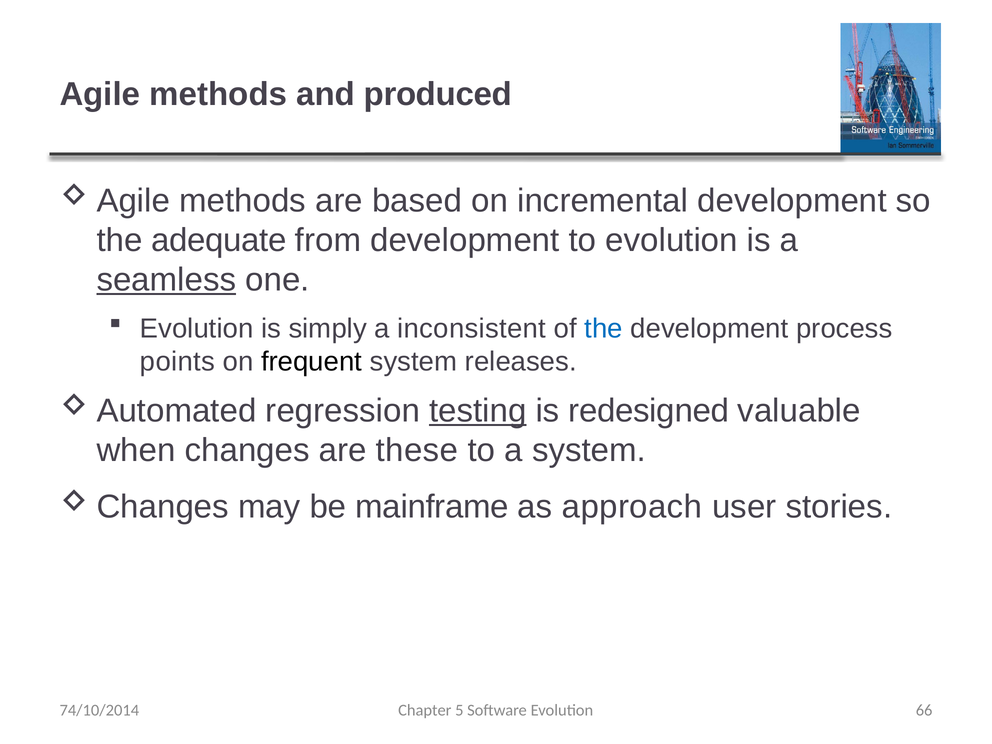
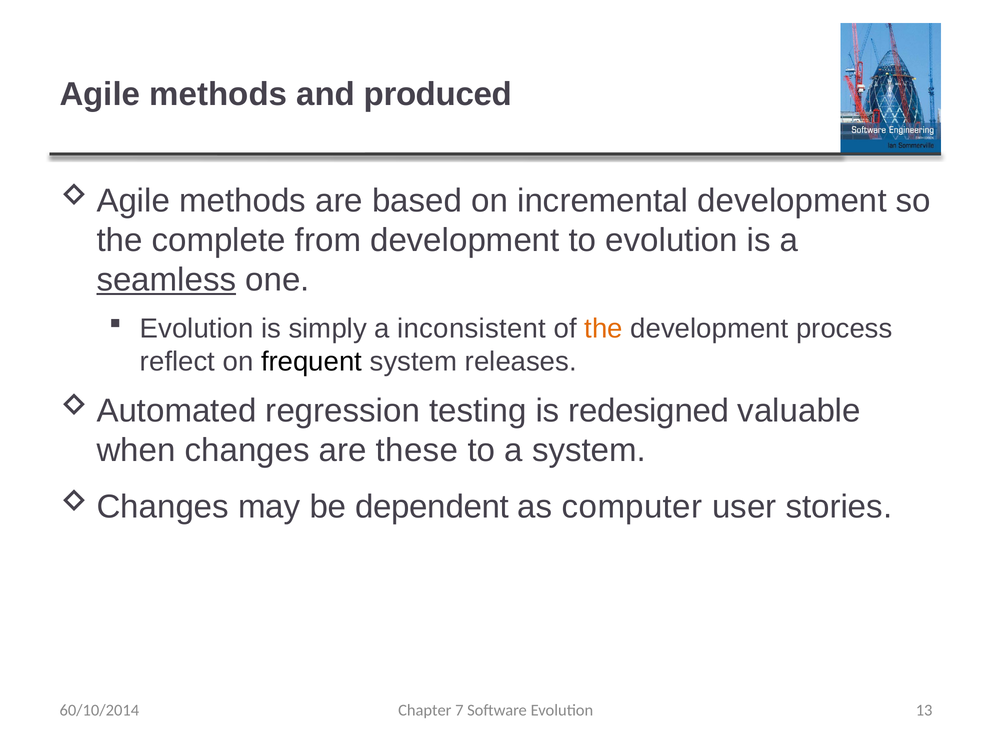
adequate: adequate -> complete
the at (604, 328) colour: blue -> orange
points: points -> reflect
testing underline: present -> none
mainframe: mainframe -> dependent
approach: approach -> computer
5: 5 -> 7
66: 66 -> 13
74/10/2014: 74/10/2014 -> 60/10/2014
